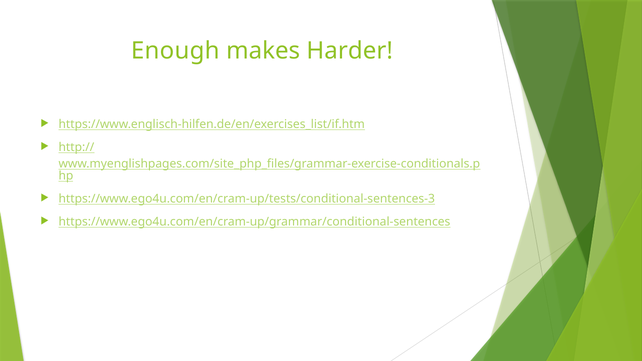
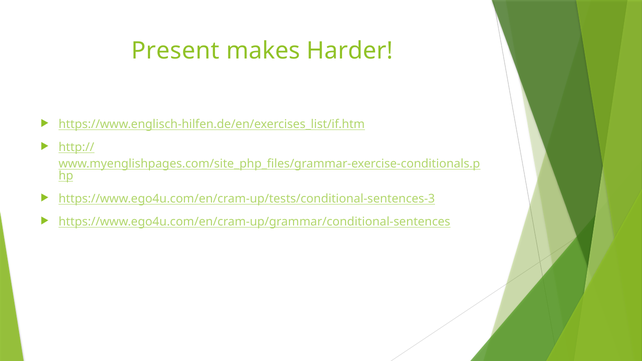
Enough: Enough -> Present
